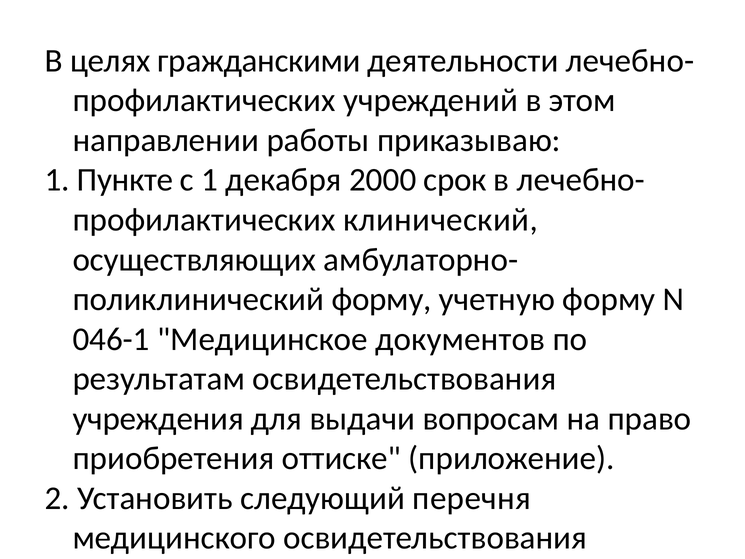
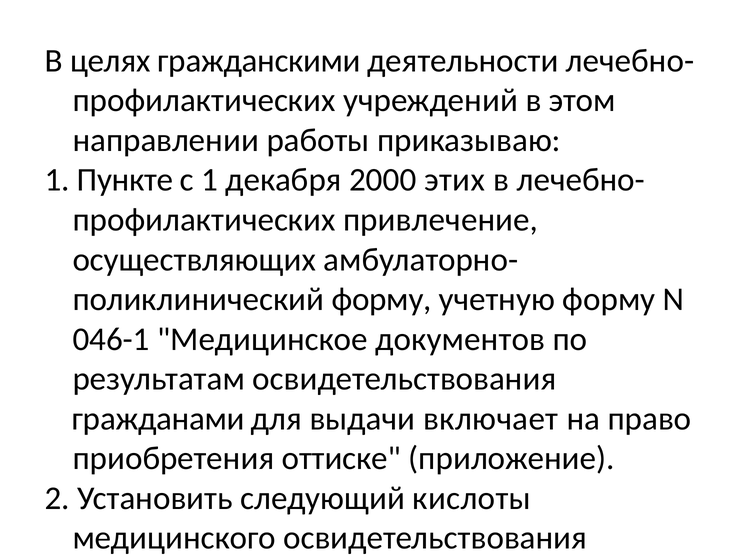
срок: срок -> этих
клинический at (441, 220): клинический -> привлечение
учреждения at (158, 418): учреждения -> гражданами
вопросам: вопросам -> включает
перечня: перечня -> кислоты
